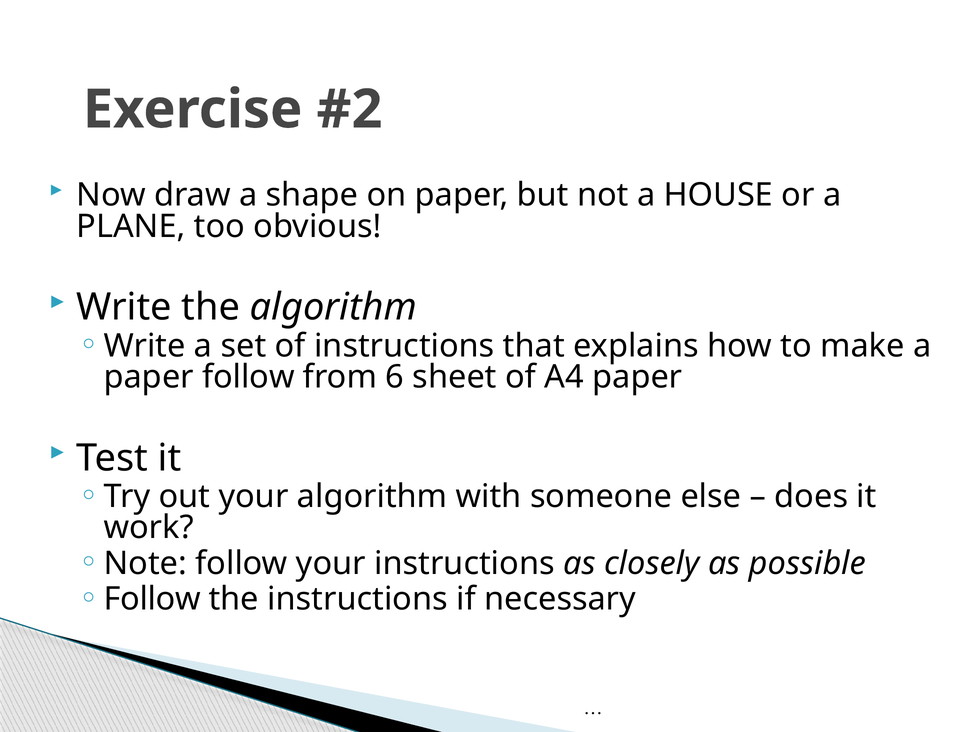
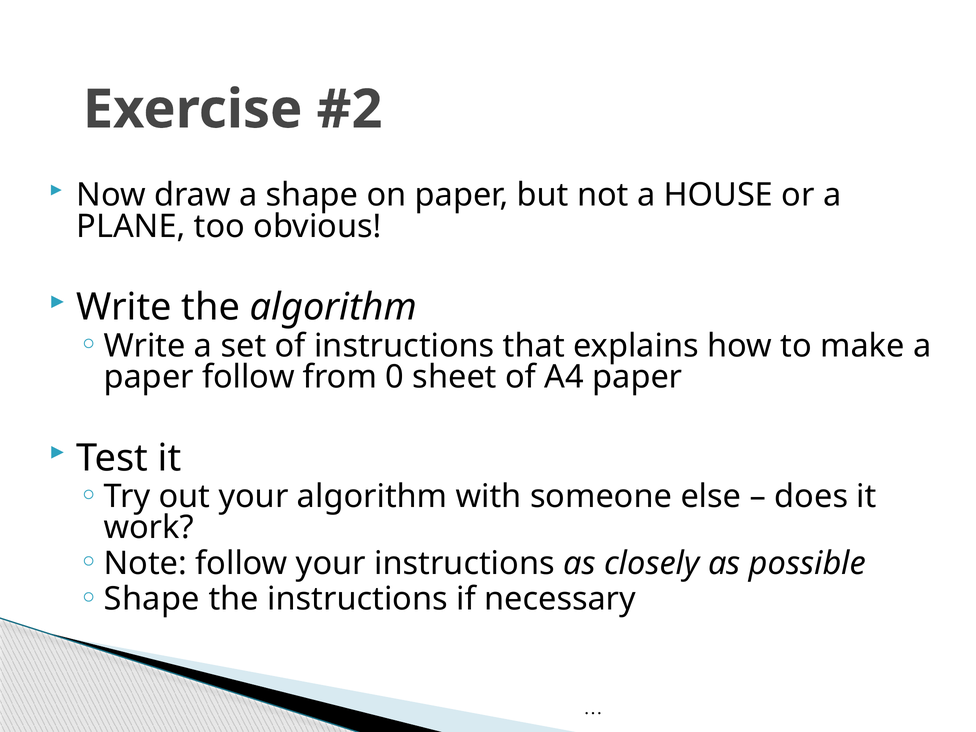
6: 6 -> 0
Follow at (152, 599): Follow -> Shape
